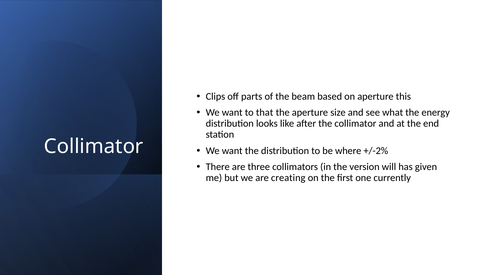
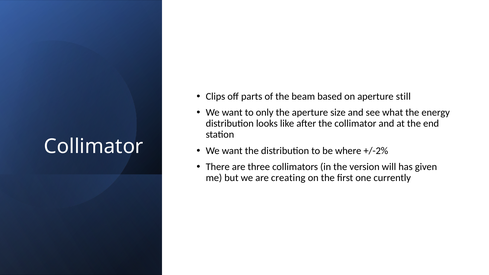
this: this -> still
that: that -> only
